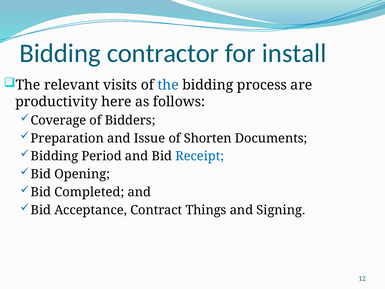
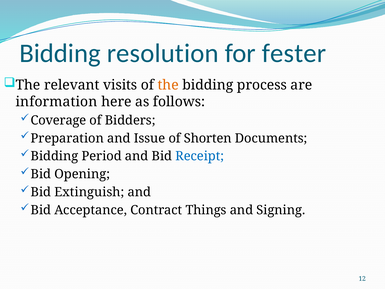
contractor: contractor -> resolution
install: install -> fester
the at (168, 85) colour: blue -> orange
productivity: productivity -> information
Completed: Completed -> Extinguish
